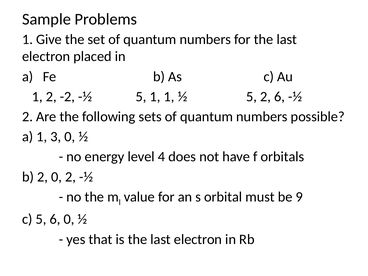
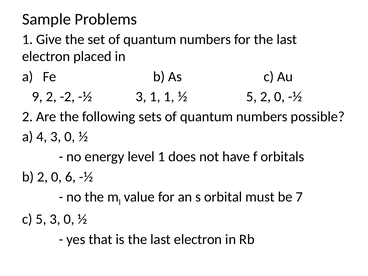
1 at (37, 97): 1 -> 9
-2 ½ 5: 5 -> 3
5 2 6: 6 -> 0
a 1: 1 -> 4
level 4: 4 -> 1
0 2: 2 -> 6
9: 9 -> 7
5 6: 6 -> 3
